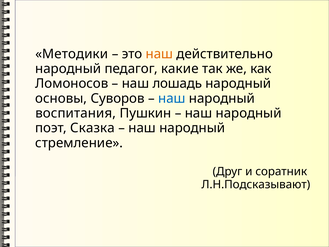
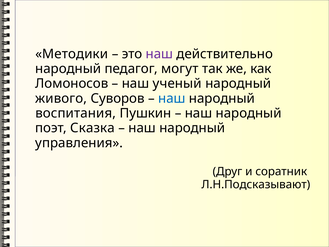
наш at (159, 54) colour: orange -> purple
какие: какие -> могут
лошадь: лошадь -> ученый
основы: основы -> живого
стремление: стремление -> управления
